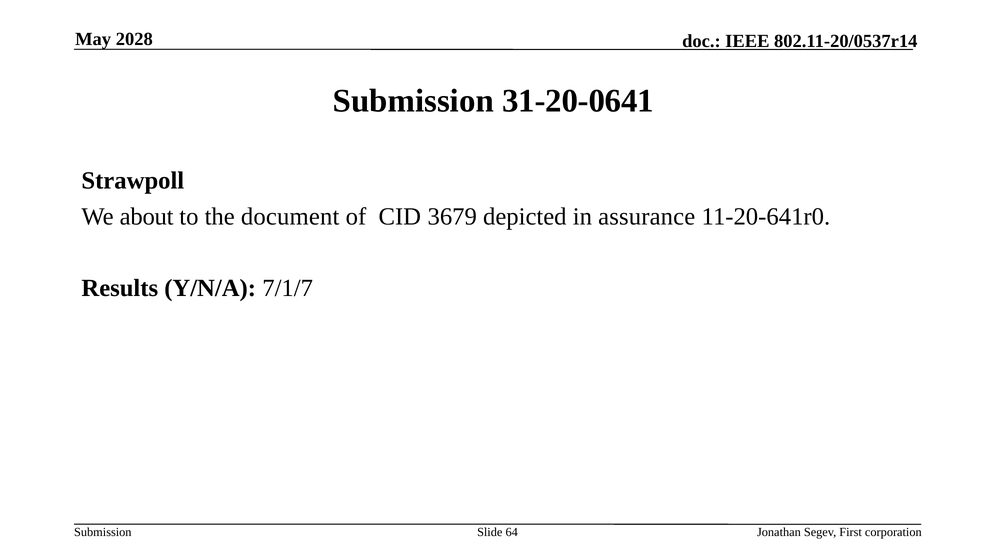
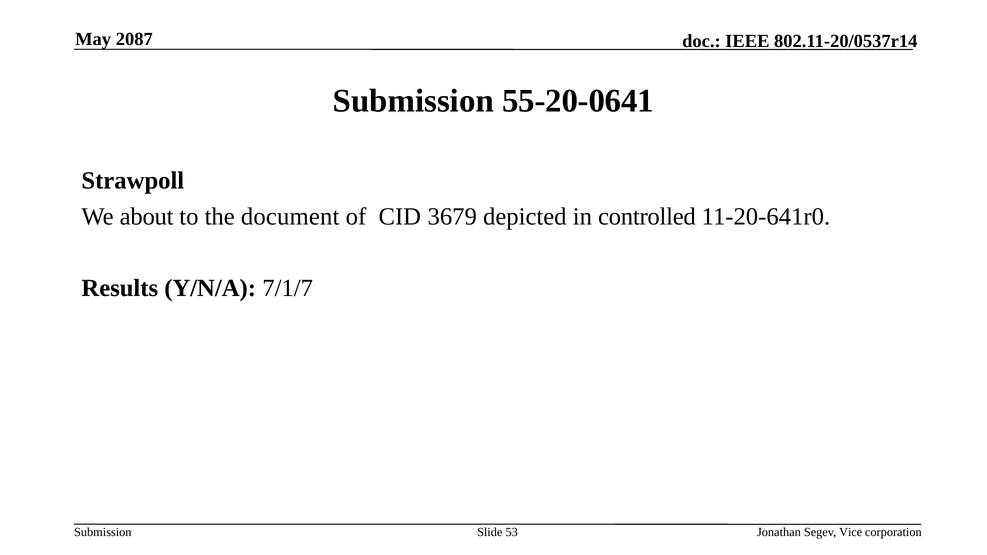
2028: 2028 -> 2087
31-20-0641: 31-20-0641 -> 55-20-0641
assurance: assurance -> controlled
64: 64 -> 53
First: First -> Vice
